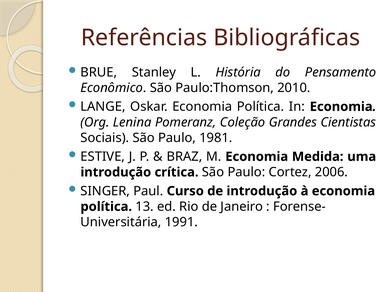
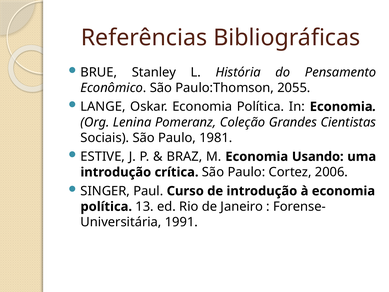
2010: 2010 -> 2055
Medida: Medida -> Usando
